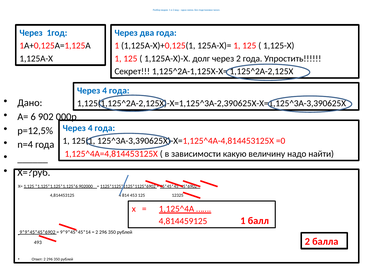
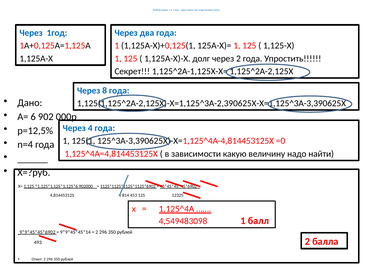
4 at (105, 90): 4 -> 8
4,814459125: 4,814459125 -> 4,549483098
